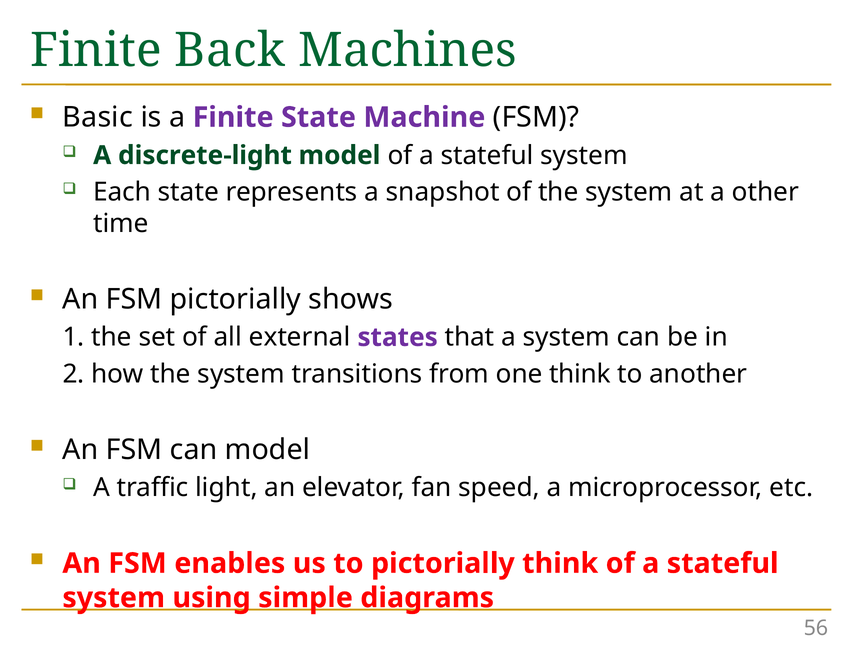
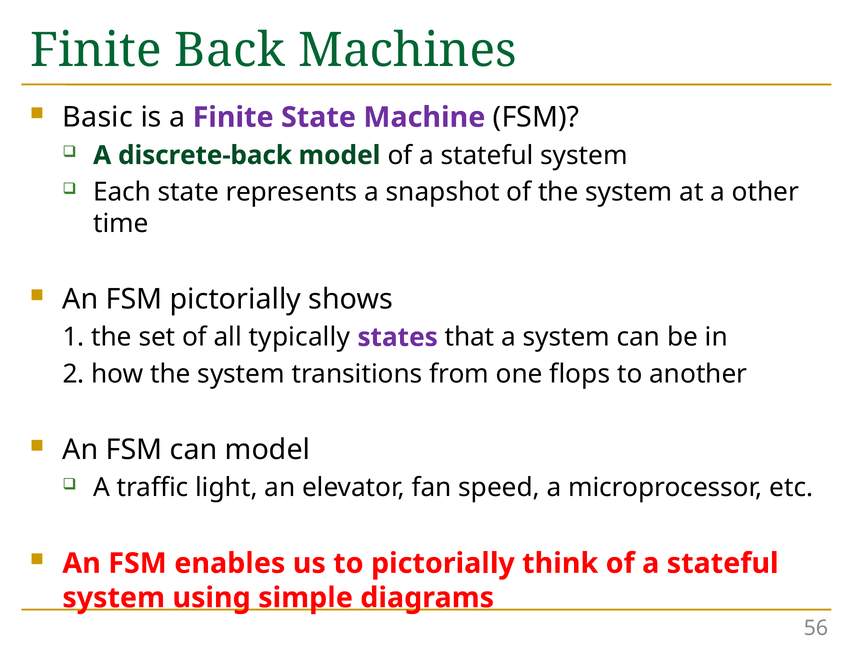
discrete-light: discrete-light -> discrete-back
external: external -> typically
one think: think -> flops
